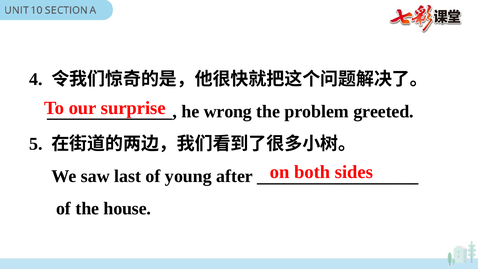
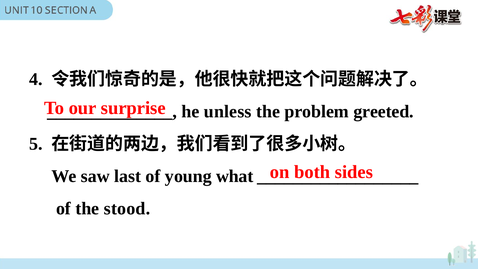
wrong: wrong -> unless
after: after -> what
house: house -> stood
